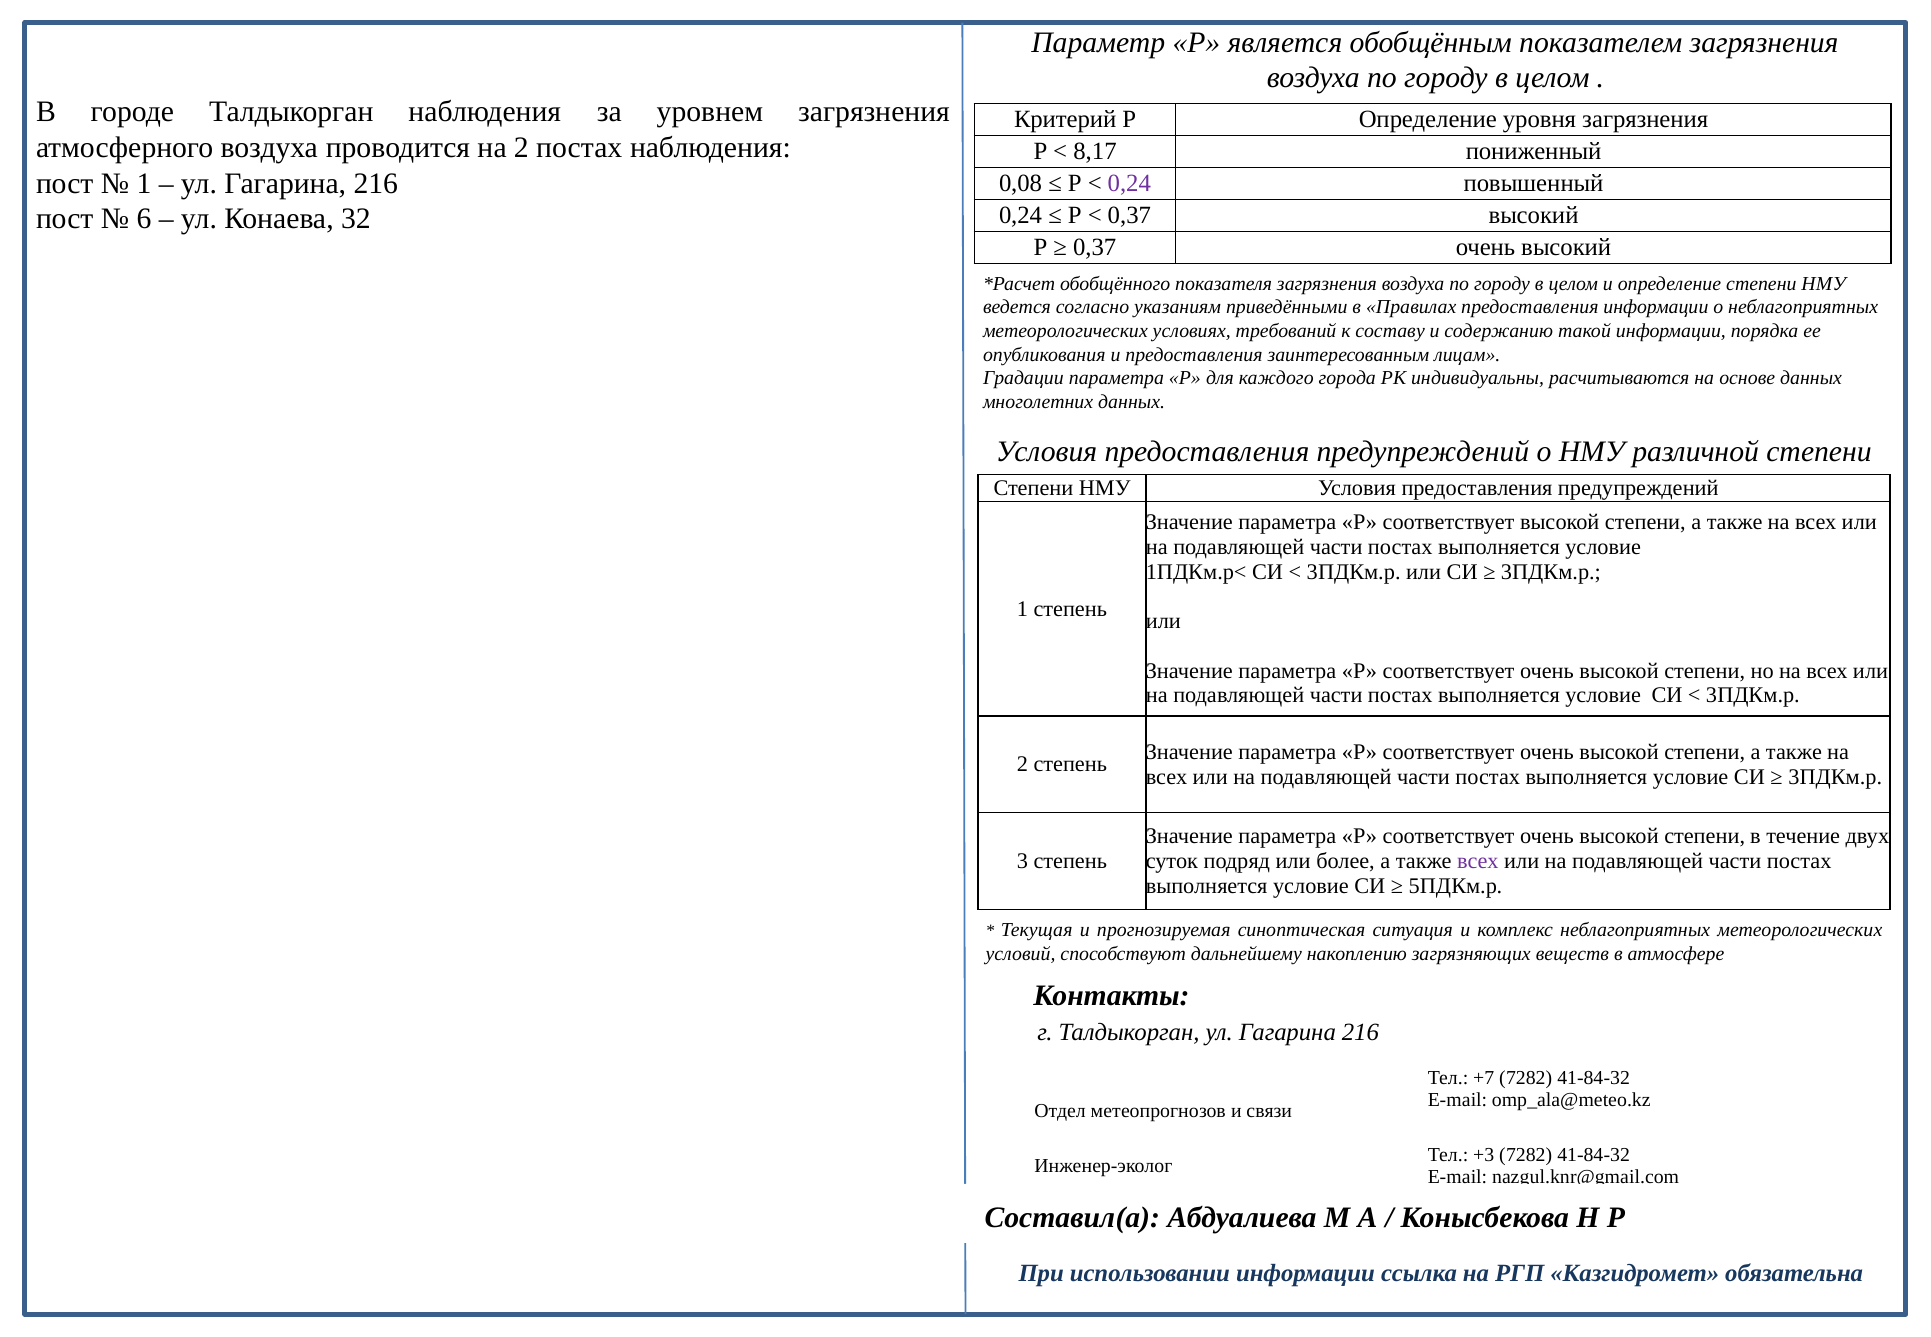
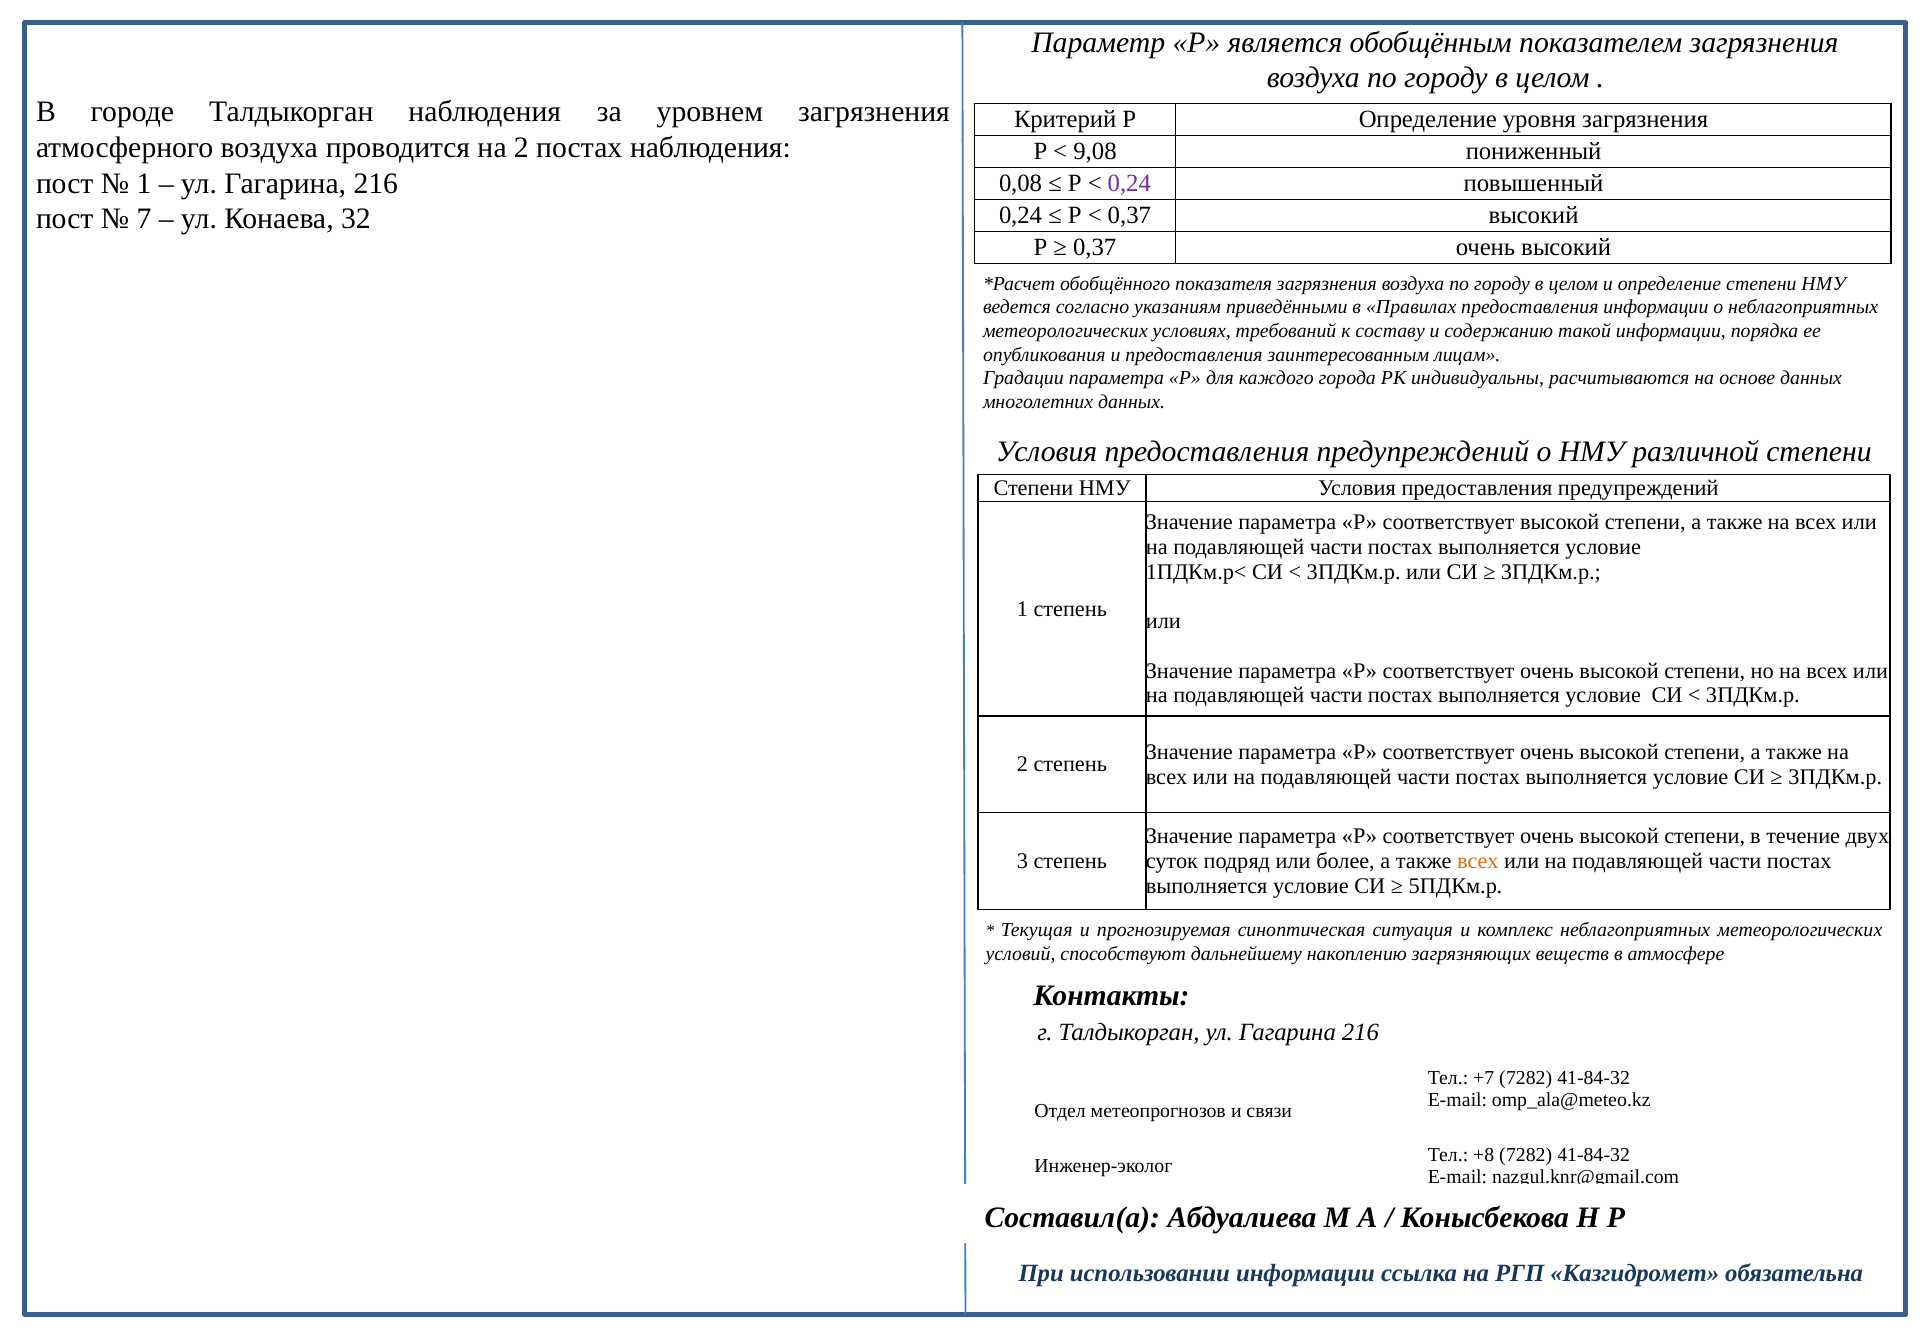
8,17: 8,17 -> 9,08
6: 6 -> 7
всех at (1478, 861) colour: purple -> orange
+3: +3 -> +8
